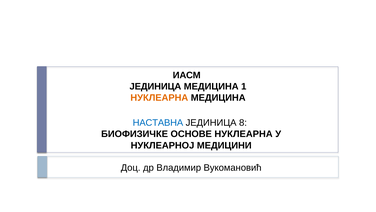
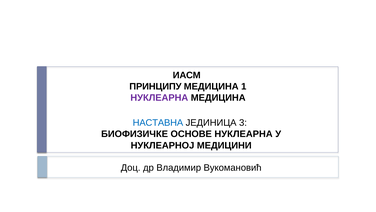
ЈЕДИНИЦА at (155, 86): ЈЕДИНИЦА -> ПРИНЦИПУ
НУКЛЕАРНА at (159, 98) colour: orange -> purple
8: 8 -> 3
